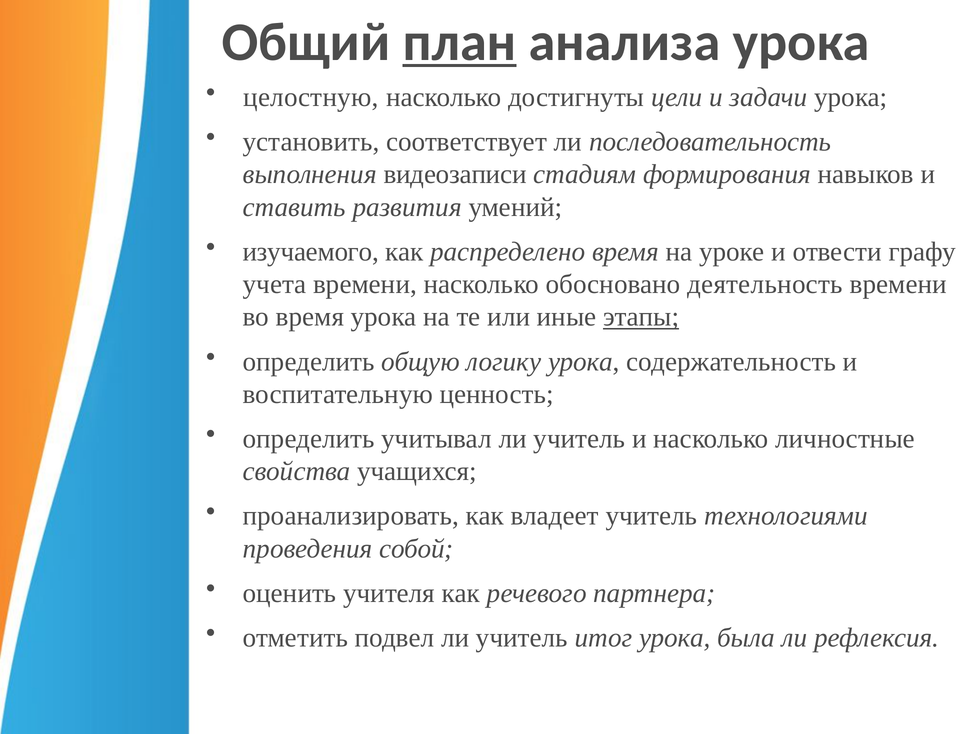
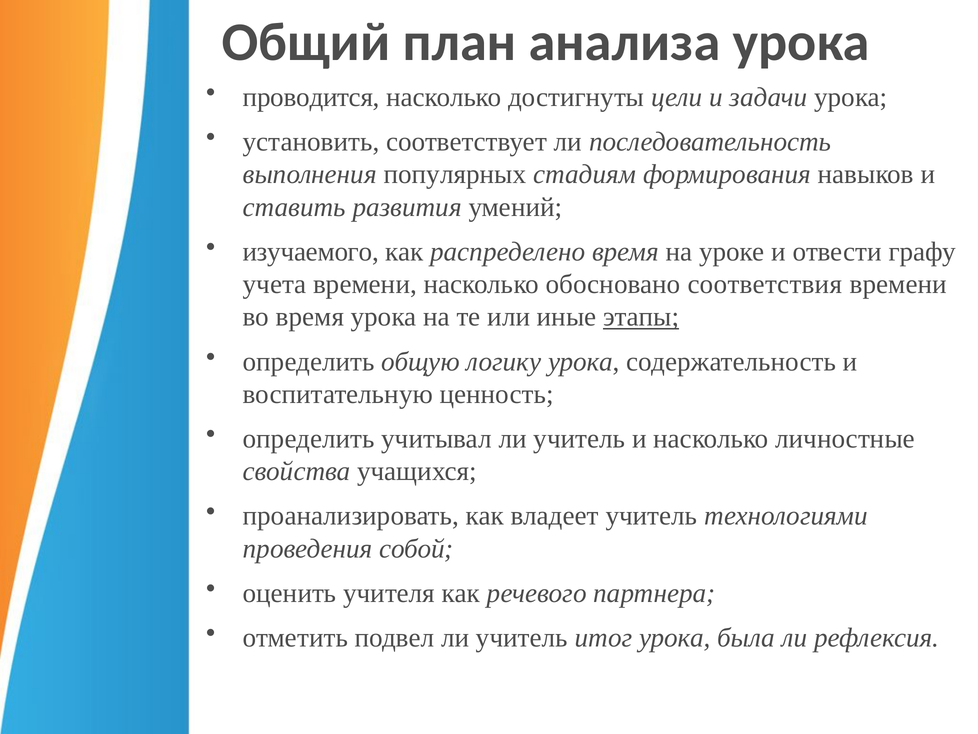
план underline: present -> none
целостную: целостную -> проводится
видеозаписи: видеозаписи -> популярных
деятельность: деятельность -> соответствия
